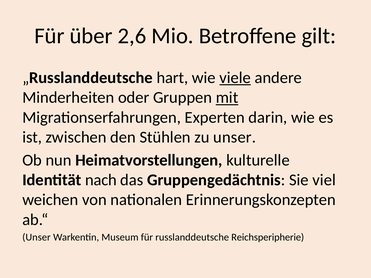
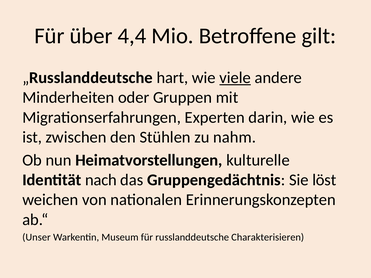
2,6: 2,6 -> 4,4
mit underline: present -> none
zu unser: unser -> nahm
viel: viel -> löst
Reichsperipherie: Reichsperipherie -> Charakterisieren
